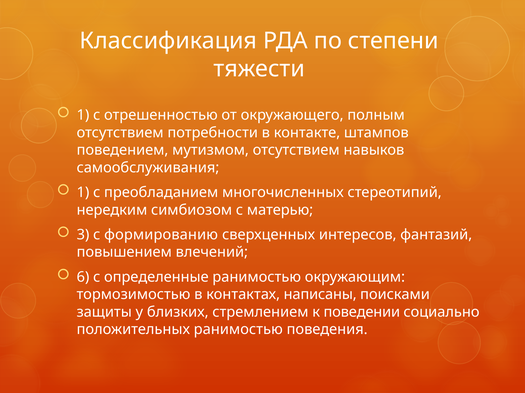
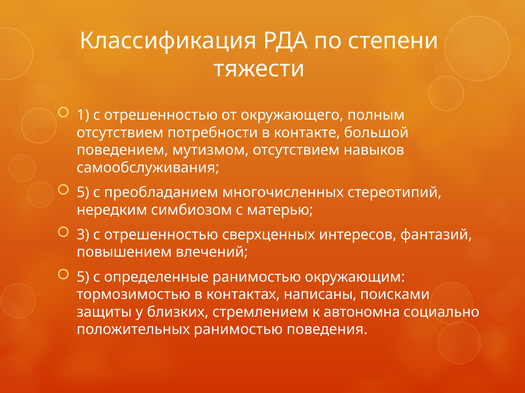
штампов: штампов -> большой
1 at (83, 193): 1 -> 5
3 с формированию: формированию -> отрешенностью
6 at (83, 277): 6 -> 5
поведении: поведении -> автономна
